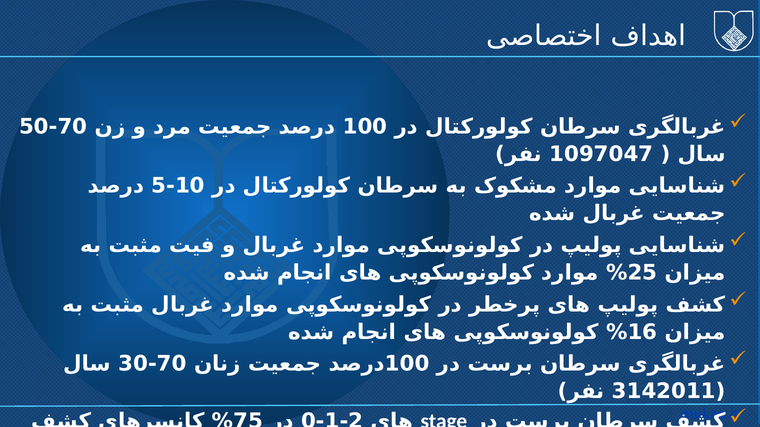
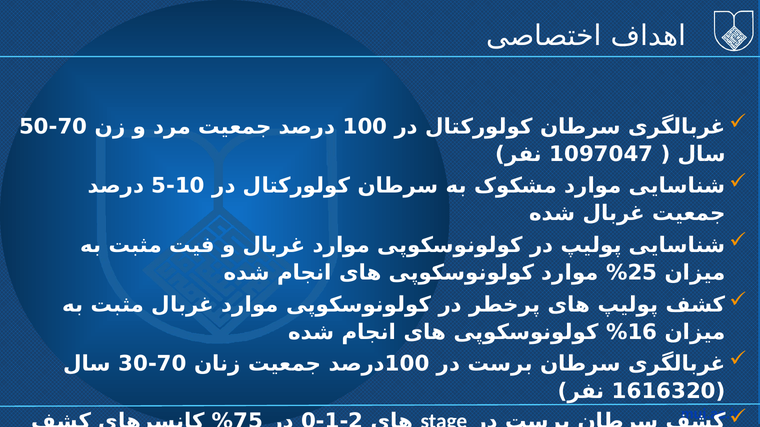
3142011: 3142011 -> 1616320
